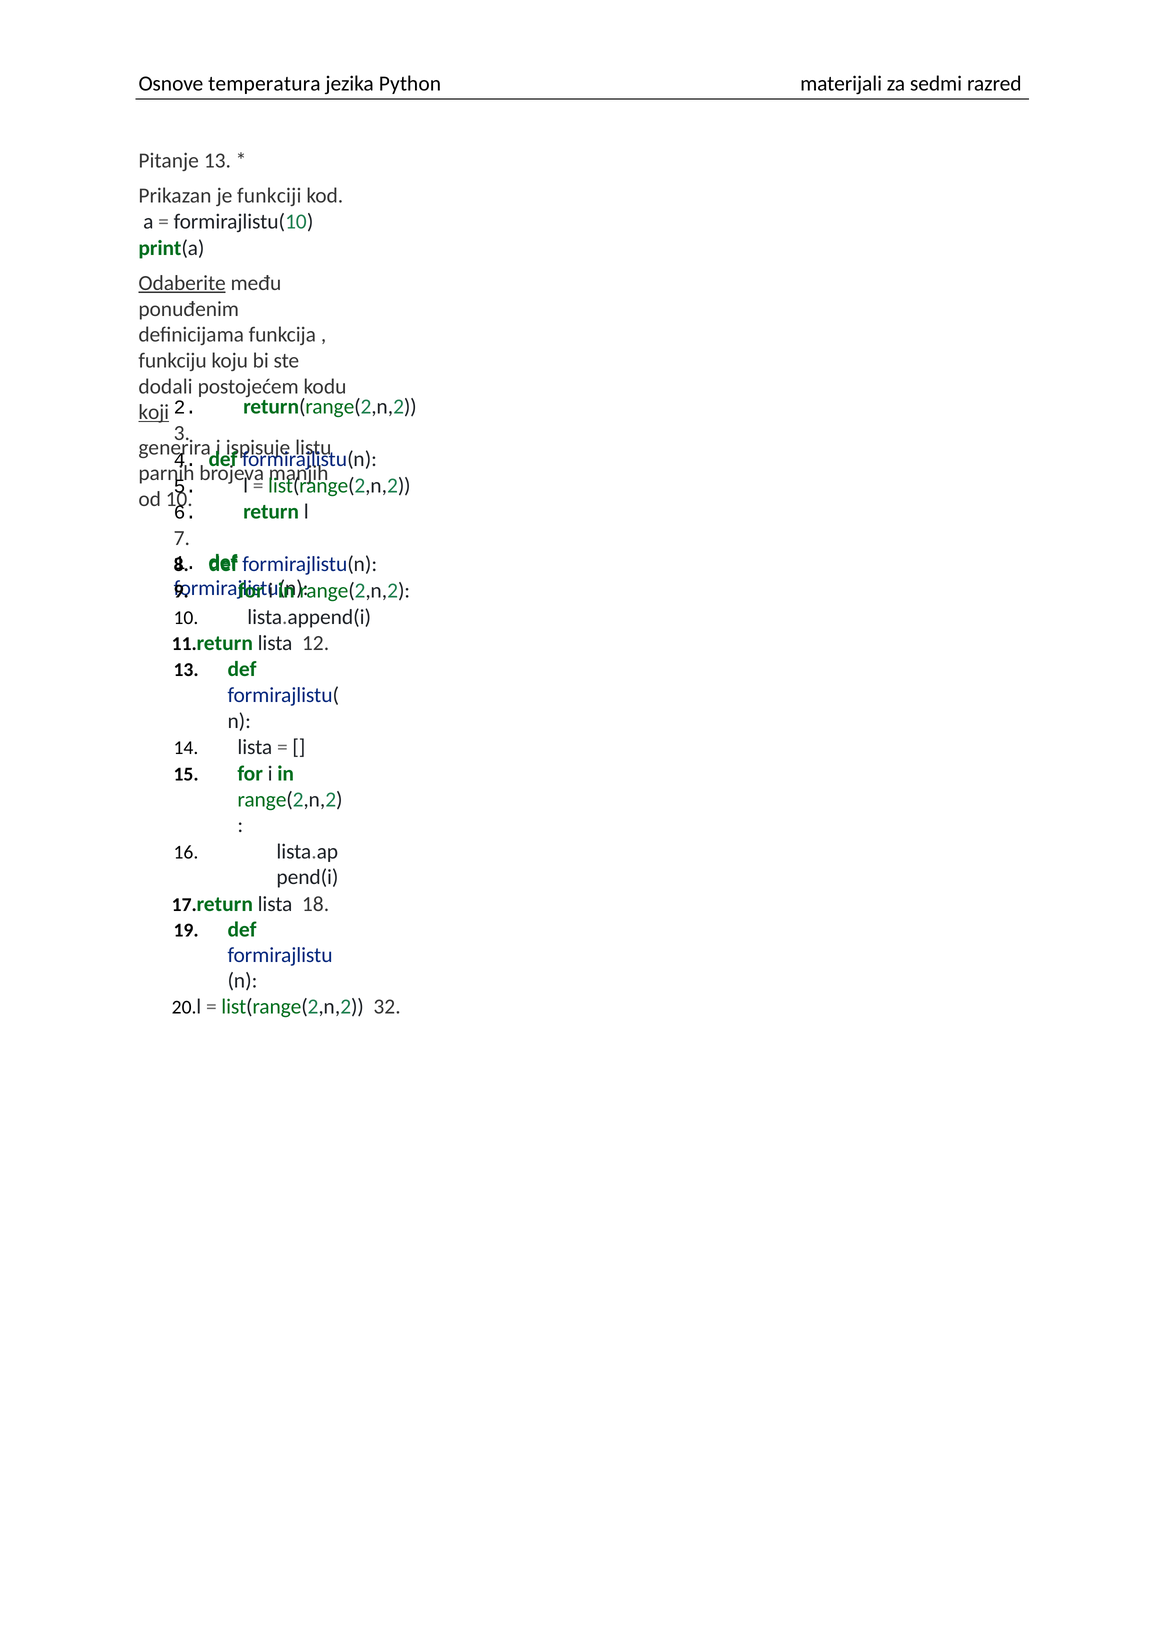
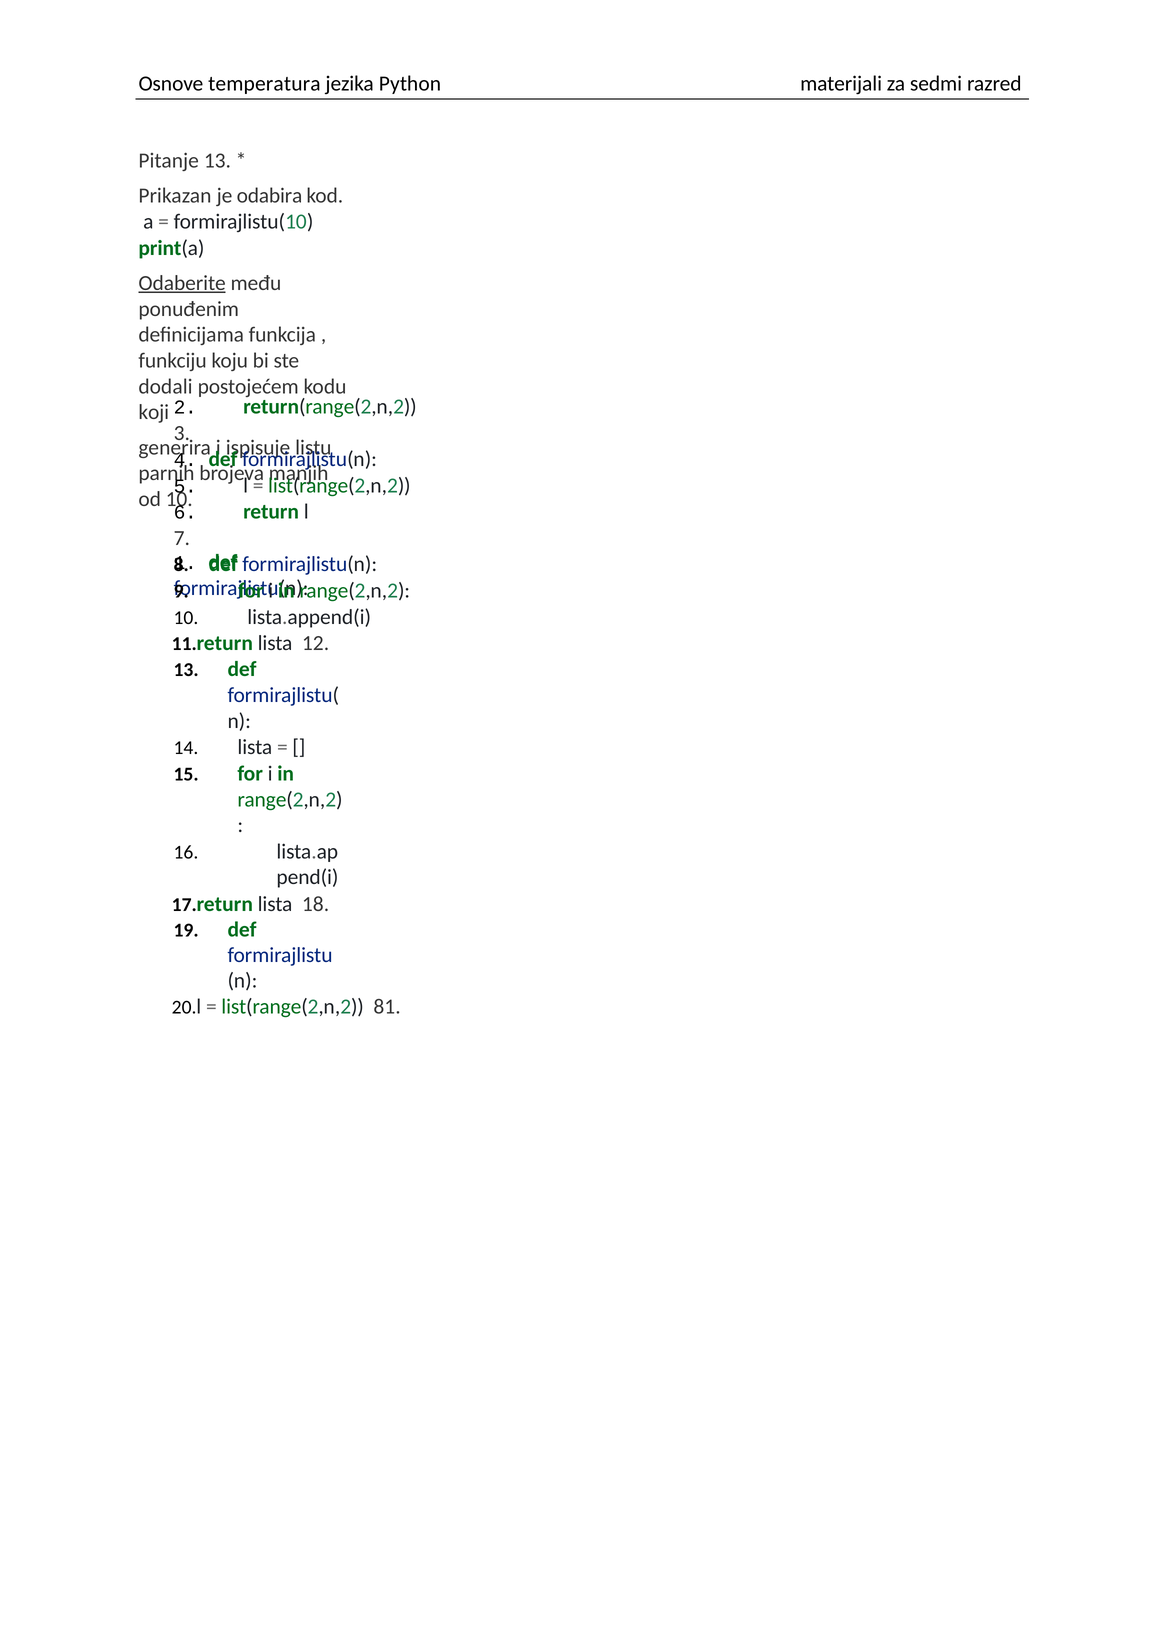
funkciji: funkciji -> odabira
koji underline: present -> none
32: 32 -> 81
